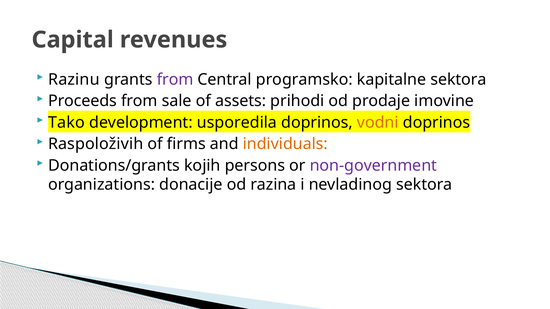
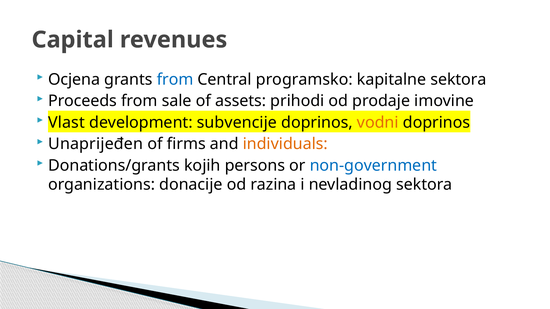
Razinu: Razinu -> Ocjena
from at (175, 80) colour: purple -> blue
Tako: Tako -> Vlast
usporedila: usporedila -> subvencije
Raspoloživih: Raspoloživih -> Unaprijeđen
non-government colour: purple -> blue
